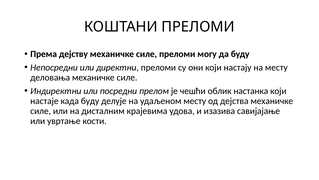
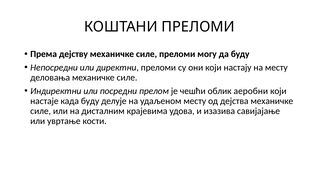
настанка: настанка -> аеробни
